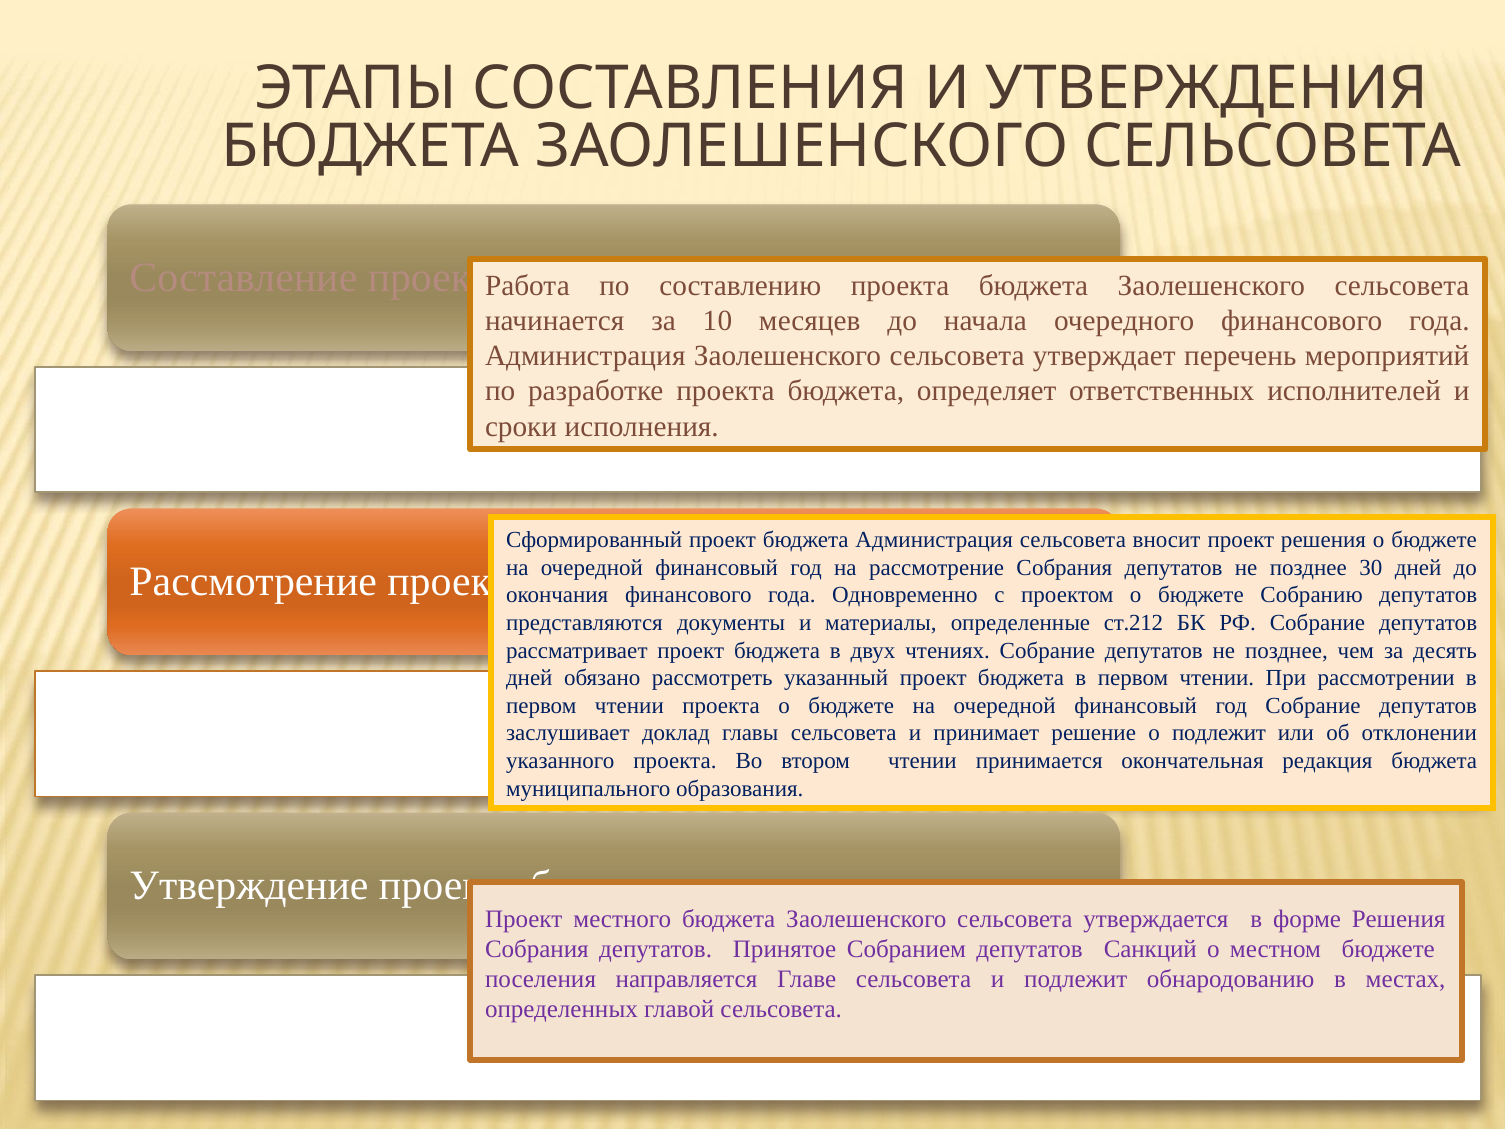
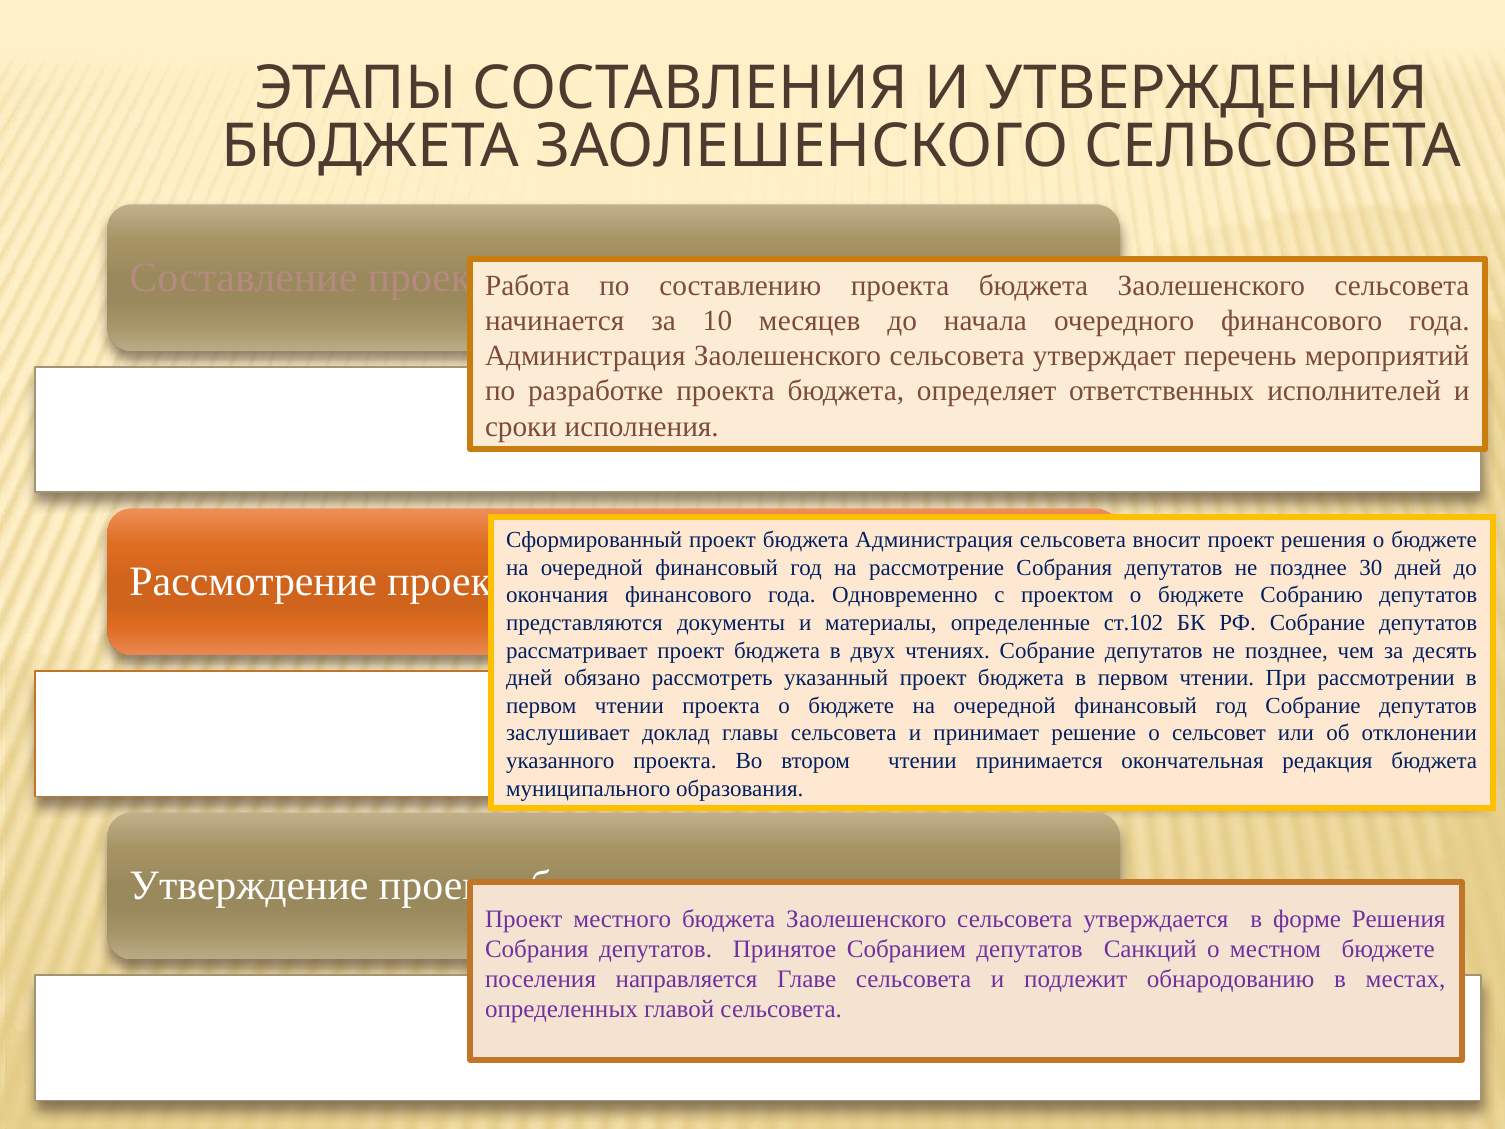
ст.212: ст.212 -> ст.102
о подлежит: подлежит -> сельсовет
